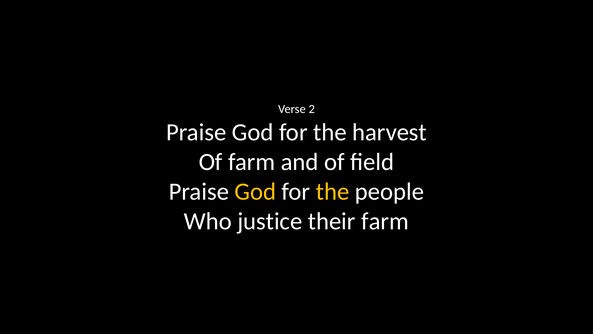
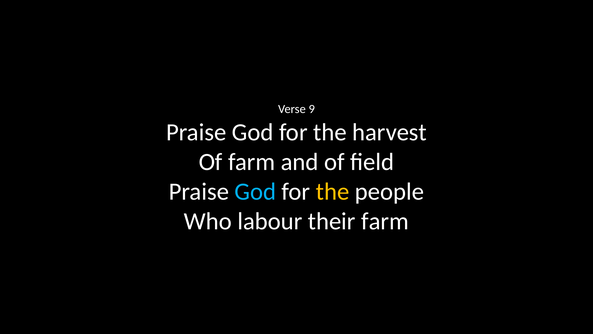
2: 2 -> 9
God at (255, 191) colour: yellow -> light blue
justice: justice -> labour
